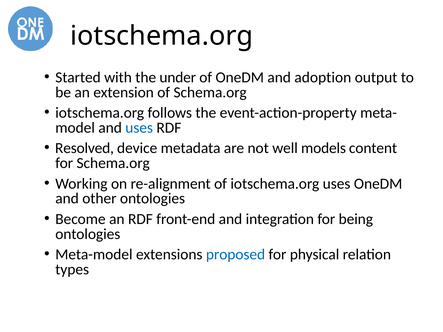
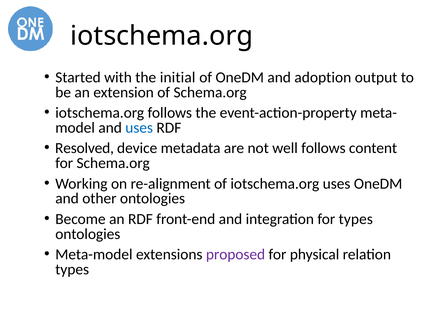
under: under -> initial
well models: models -> follows
for being: being -> types
proposed colour: blue -> purple
